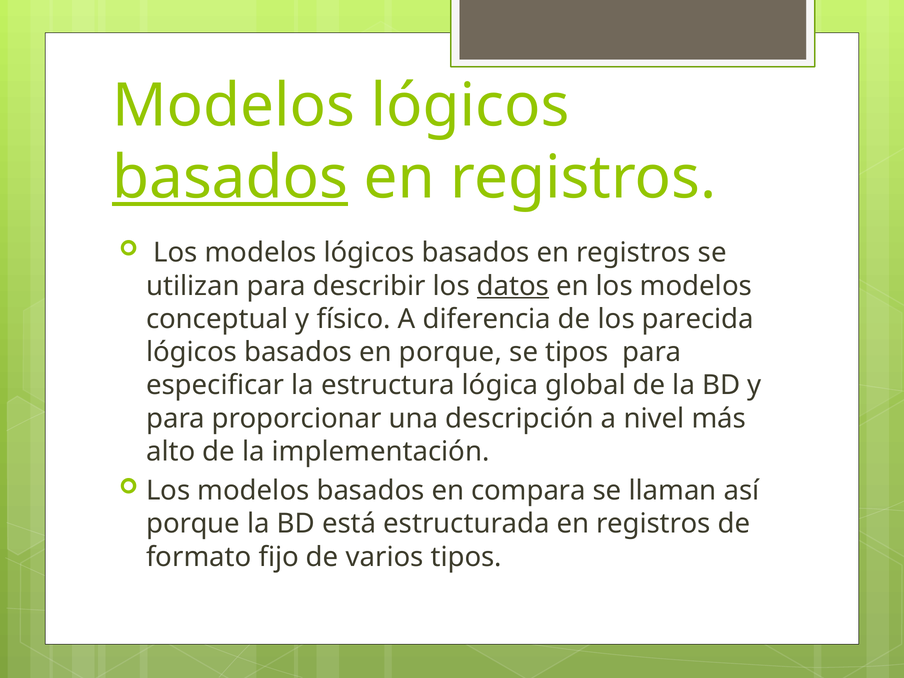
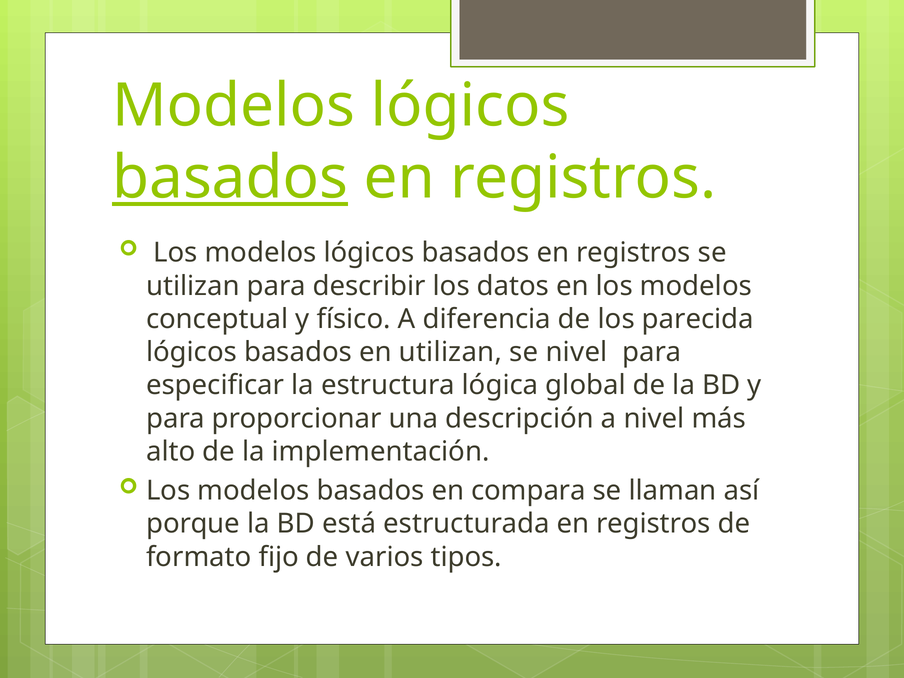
datos underline: present -> none
en porque: porque -> utilizan
se tipos: tipos -> nivel
